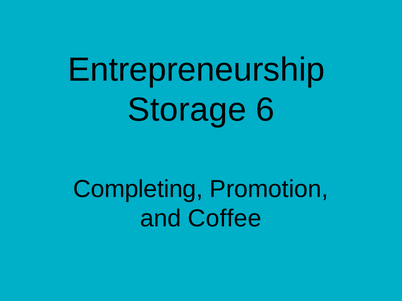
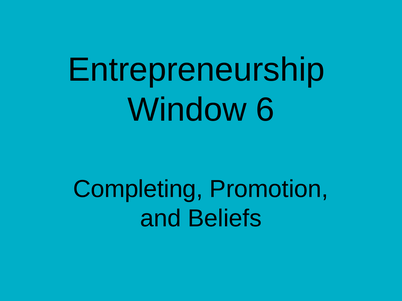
Storage: Storage -> Window
Coffee: Coffee -> Beliefs
